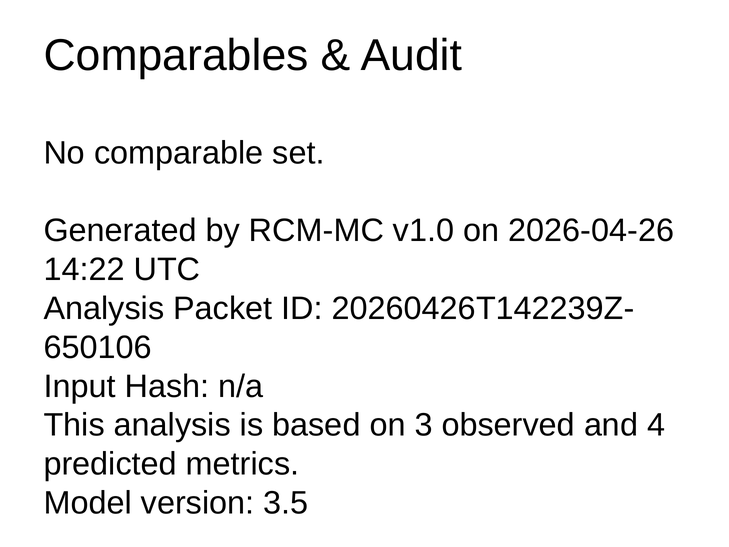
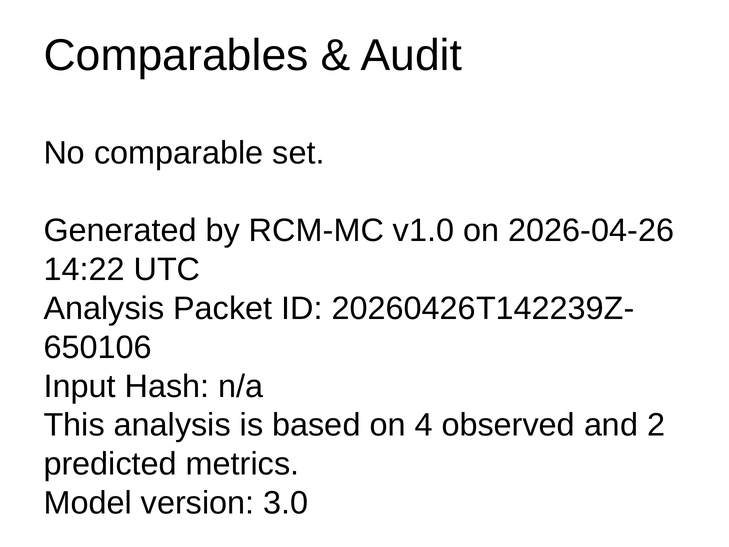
3: 3 -> 4
4: 4 -> 2
3.5: 3.5 -> 3.0
